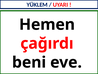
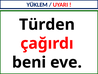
Hemen: Hemen -> Türden
